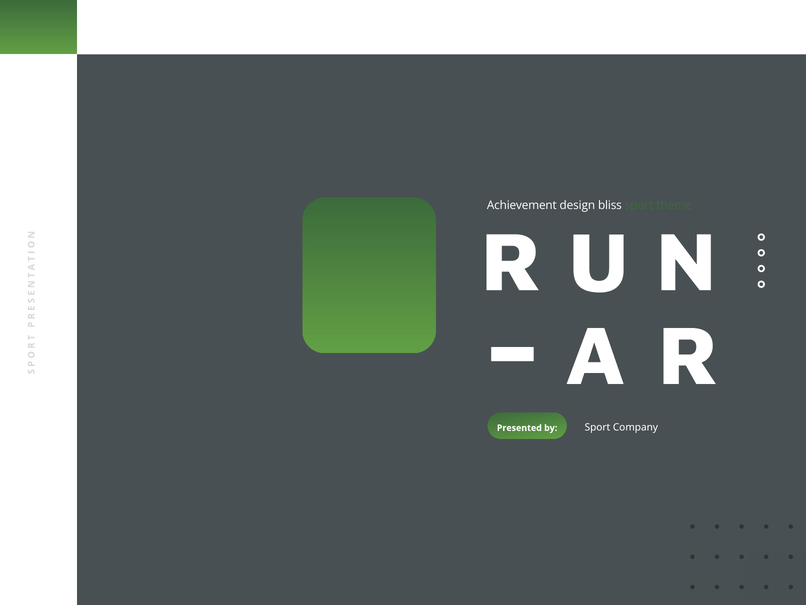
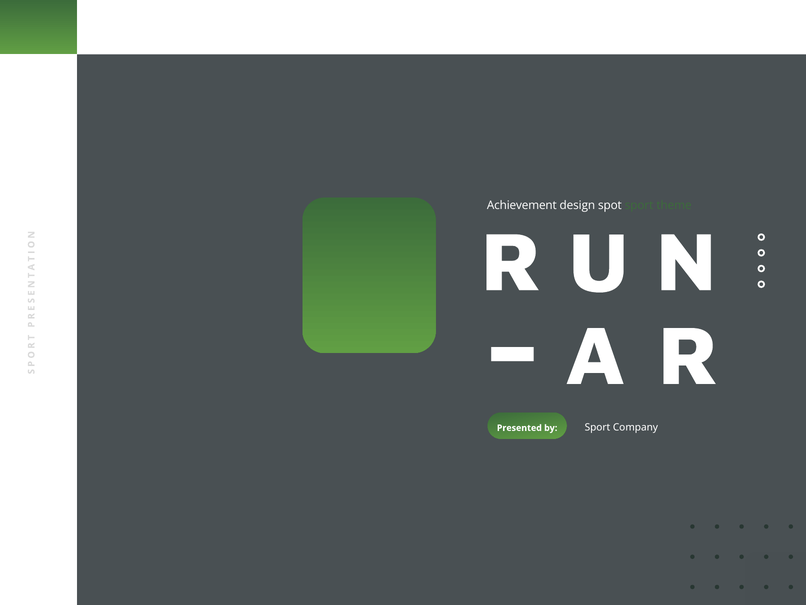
bliss: bliss -> spot
